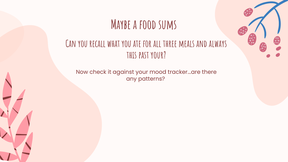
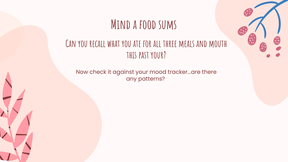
Maybe: Maybe -> Mind
always: always -> mouth
